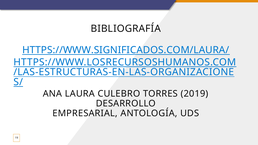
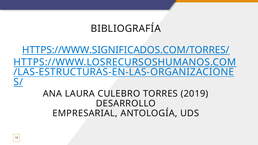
HTTPS://WWW.SIGNIFICADOS.COM/LAURA/: HTTPS://WWW.SIGNIFICADOS.COM/LAURA/ -> HTTPS://WWW.SIGNIFICADOS.COM/TORRES/
